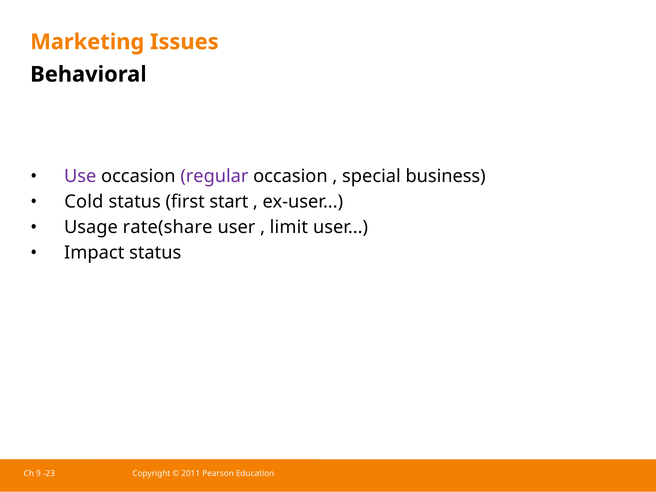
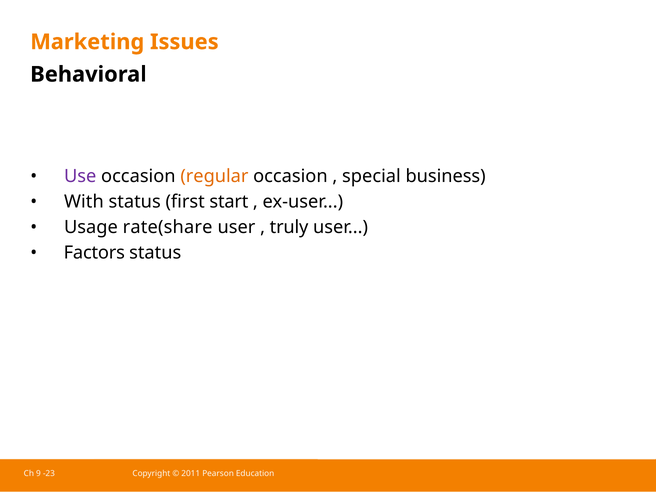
regular colour: purple -> orange
Cold: Cold -> With
limit: limit -> truly
Impact: Impact -> Factors
